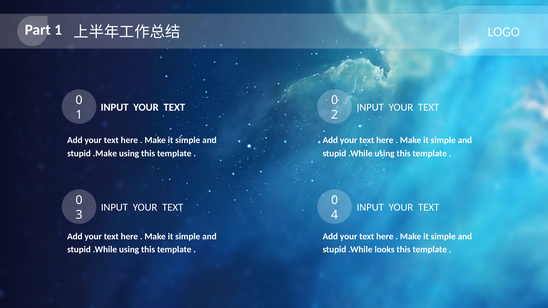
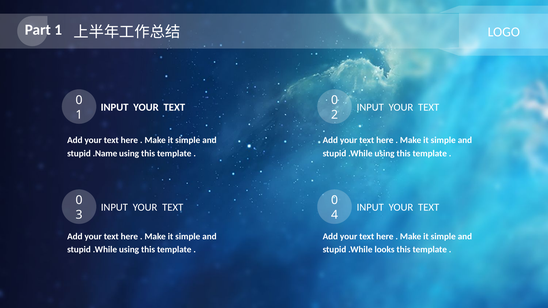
.Make: .Make -> .Name
